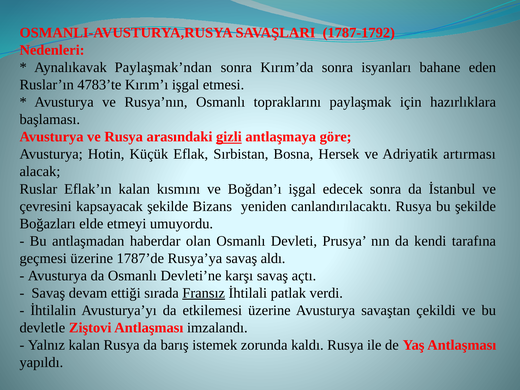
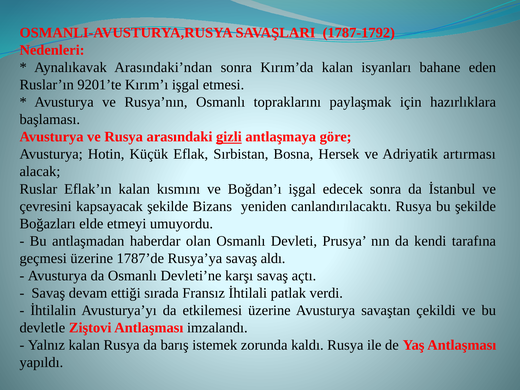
Paylaşmak’ndan: Paylaşmak’ndan -> Arasındaki’ndan
Kırım’da sonra: sonra -> kalan
4783’te: 4783’te -> 9201’te
Fransız underline: present -> none
